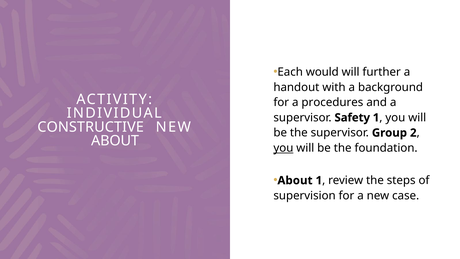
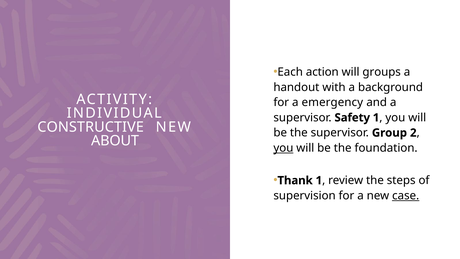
would: would -> action
further: further -> groups
procedures: procedures -> emergency
About at (295, 180): About -> Thank
case underline: none -> present
